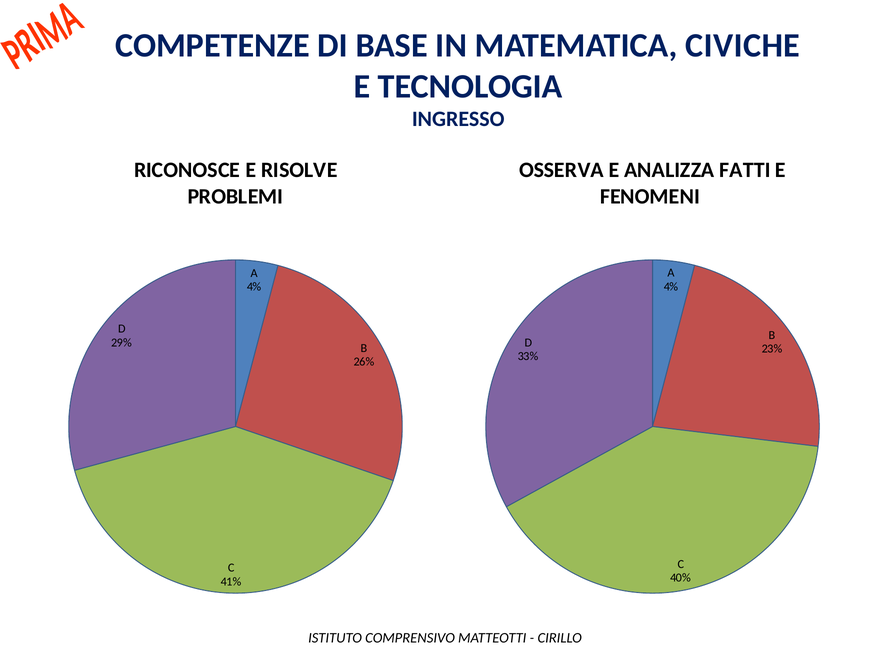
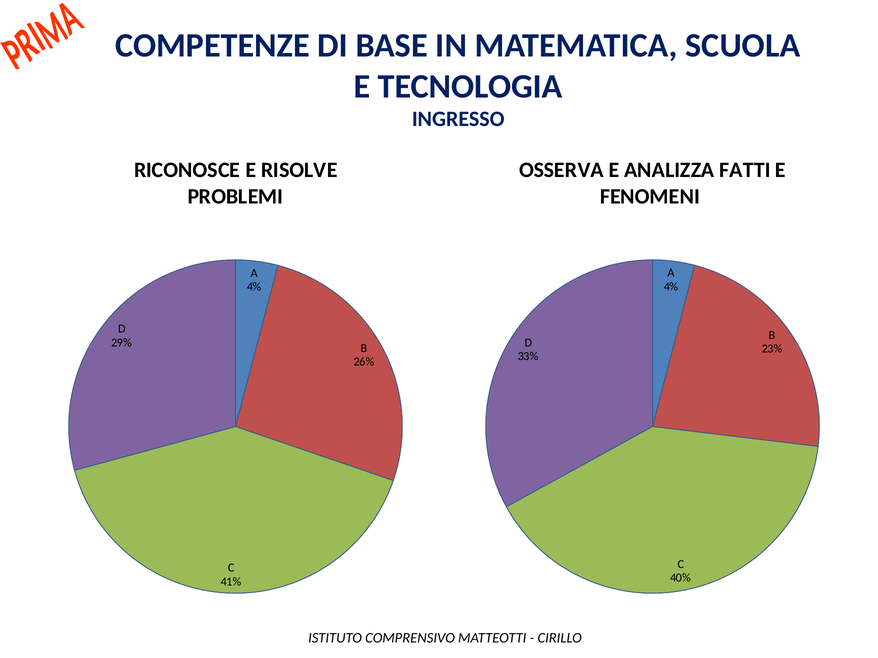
CIVICHE: CIVICHE -> SCUOLA
